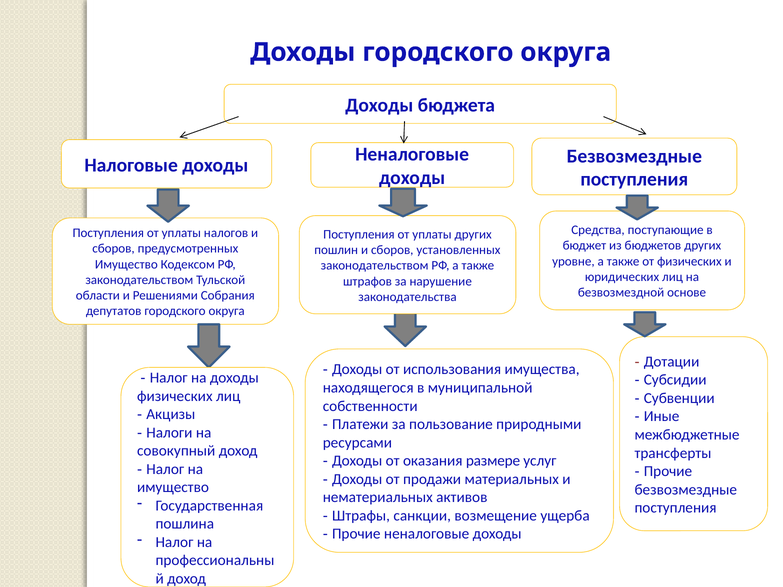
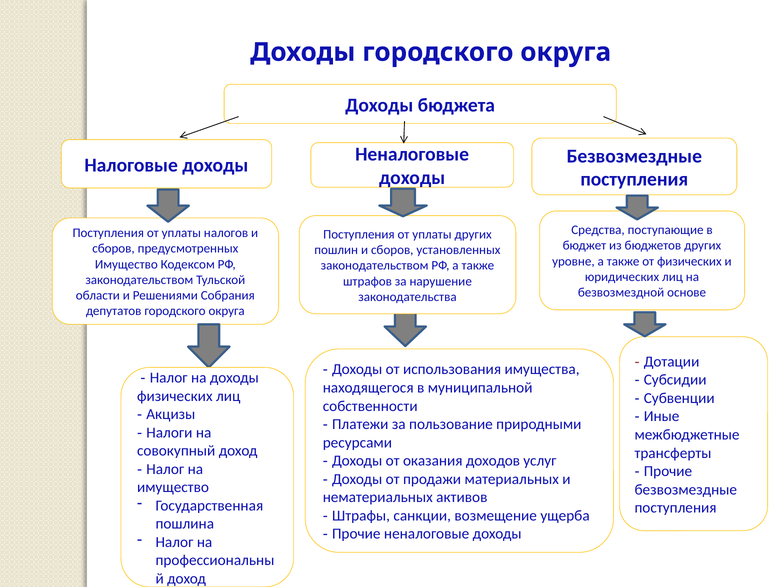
размере: размере -> доходов
